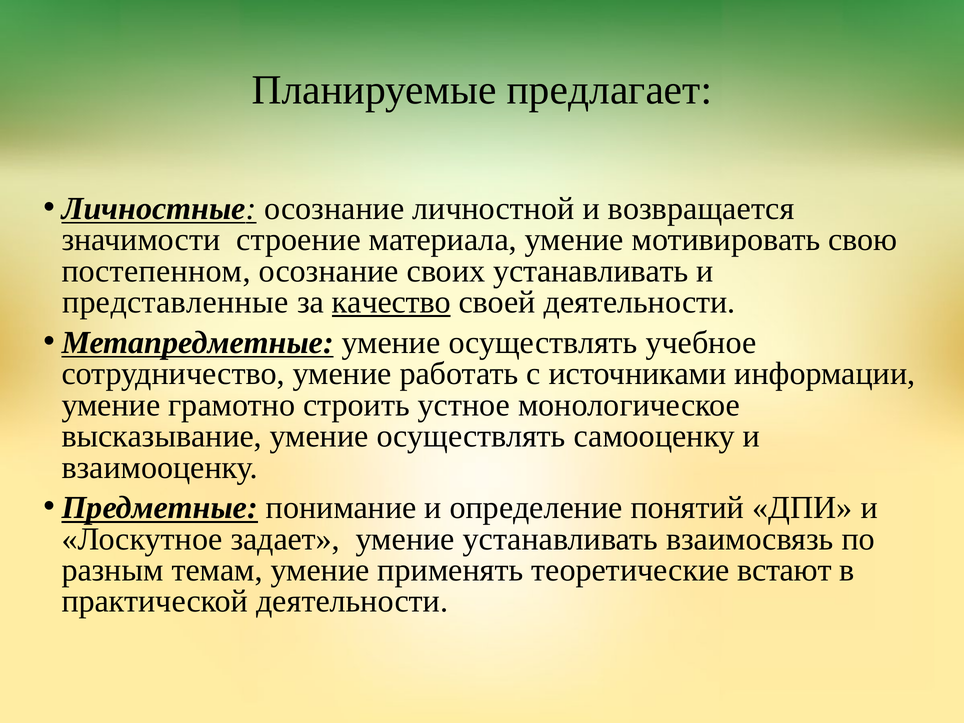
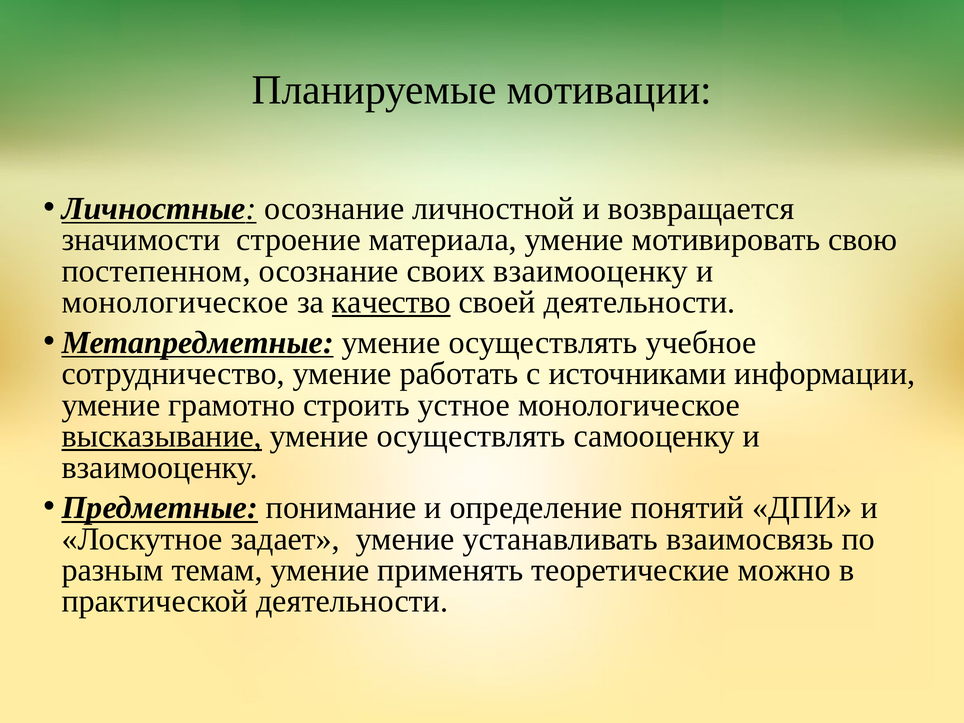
предлагает: предлагает -> мотивации
своих устанавливать: устанавливать -> взаимооценку
представленные at (175, 302): представленные -> монологическое
высказывание underline: none -> present
встают: встают -> можно
